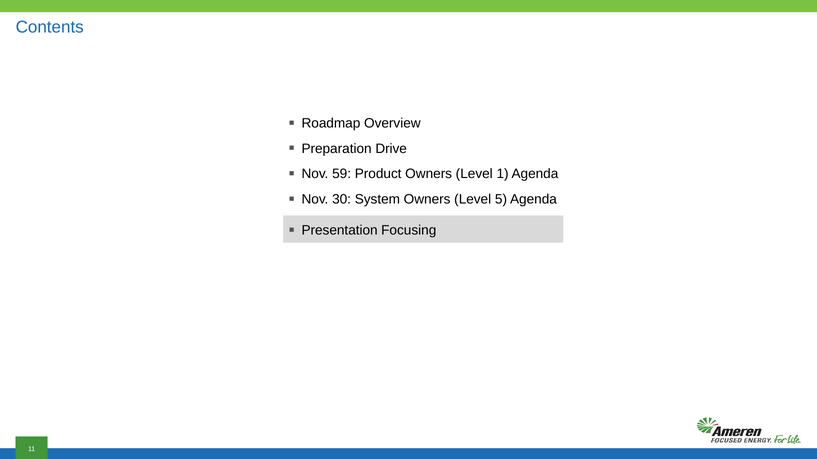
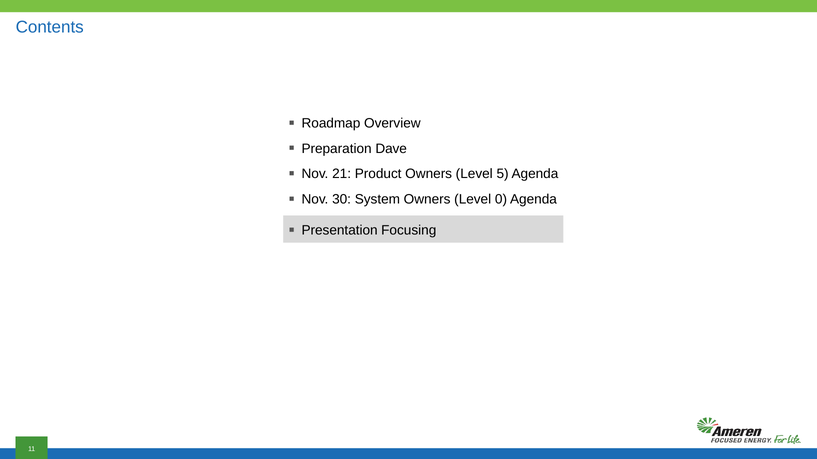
Drive: Drive -> Dave
59: 59 -> 21
1: 1 -> 5
5: 5 -> 0
